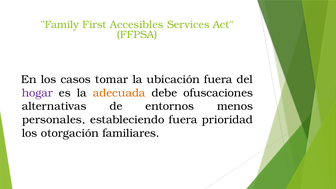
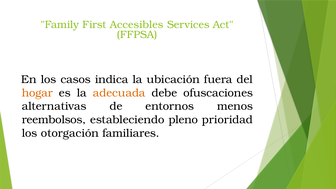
tomar: tomar -> indica
hogar colour: purple -> orange
personales: personales -> reembolsos
estableciendo fuera: fuera -> pleno
